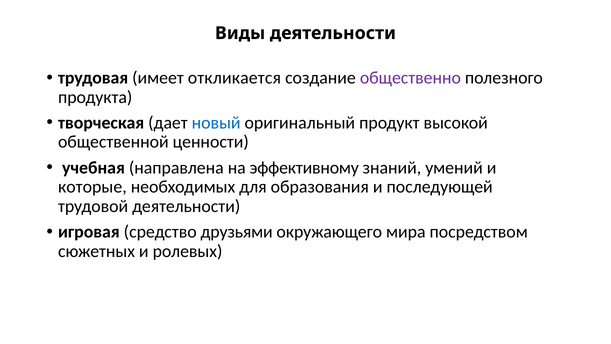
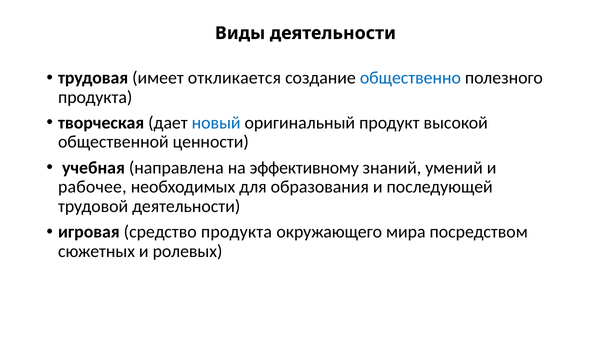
общественно colour: purple -> blue
которые: которые -> рабочее
средство друзьями: друзьями -> продукта
